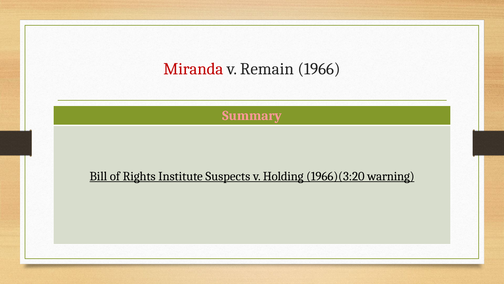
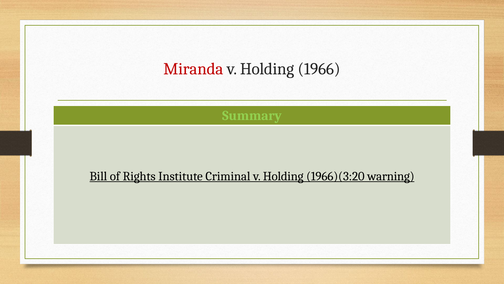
Remain at (267, 69): Remain -> Holding
Summary colour: pink -> light green
Suspects: Suspects -> Criminal
